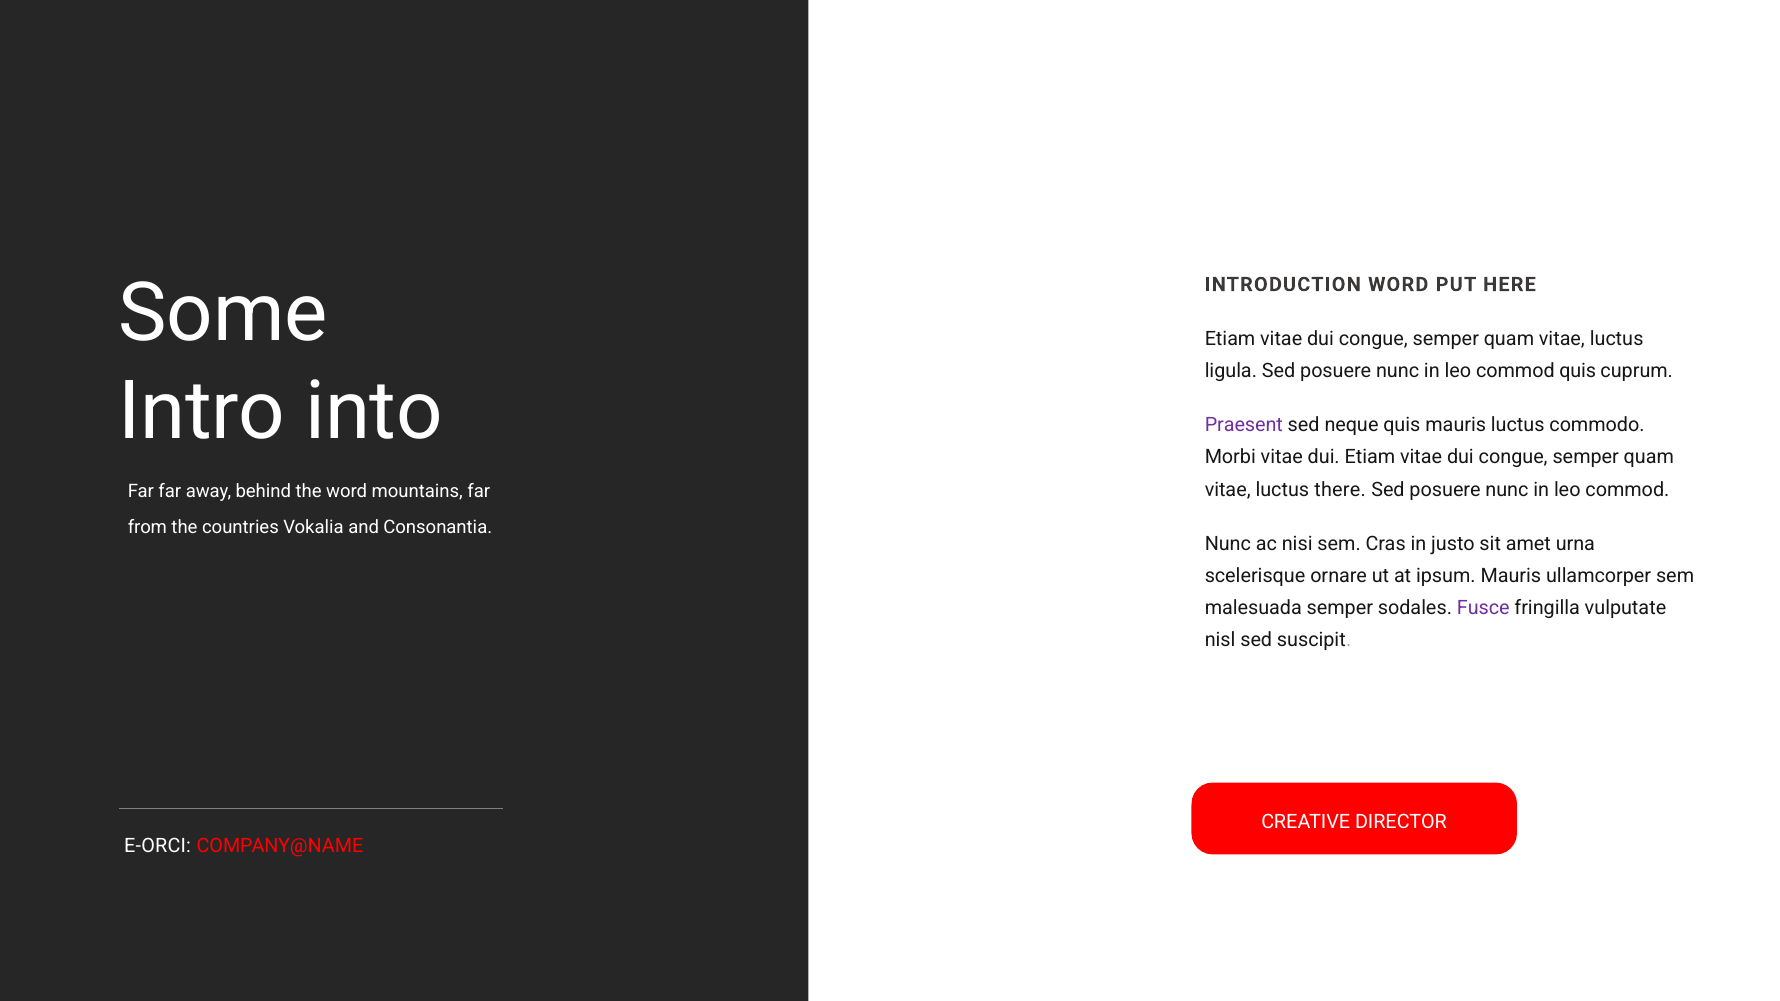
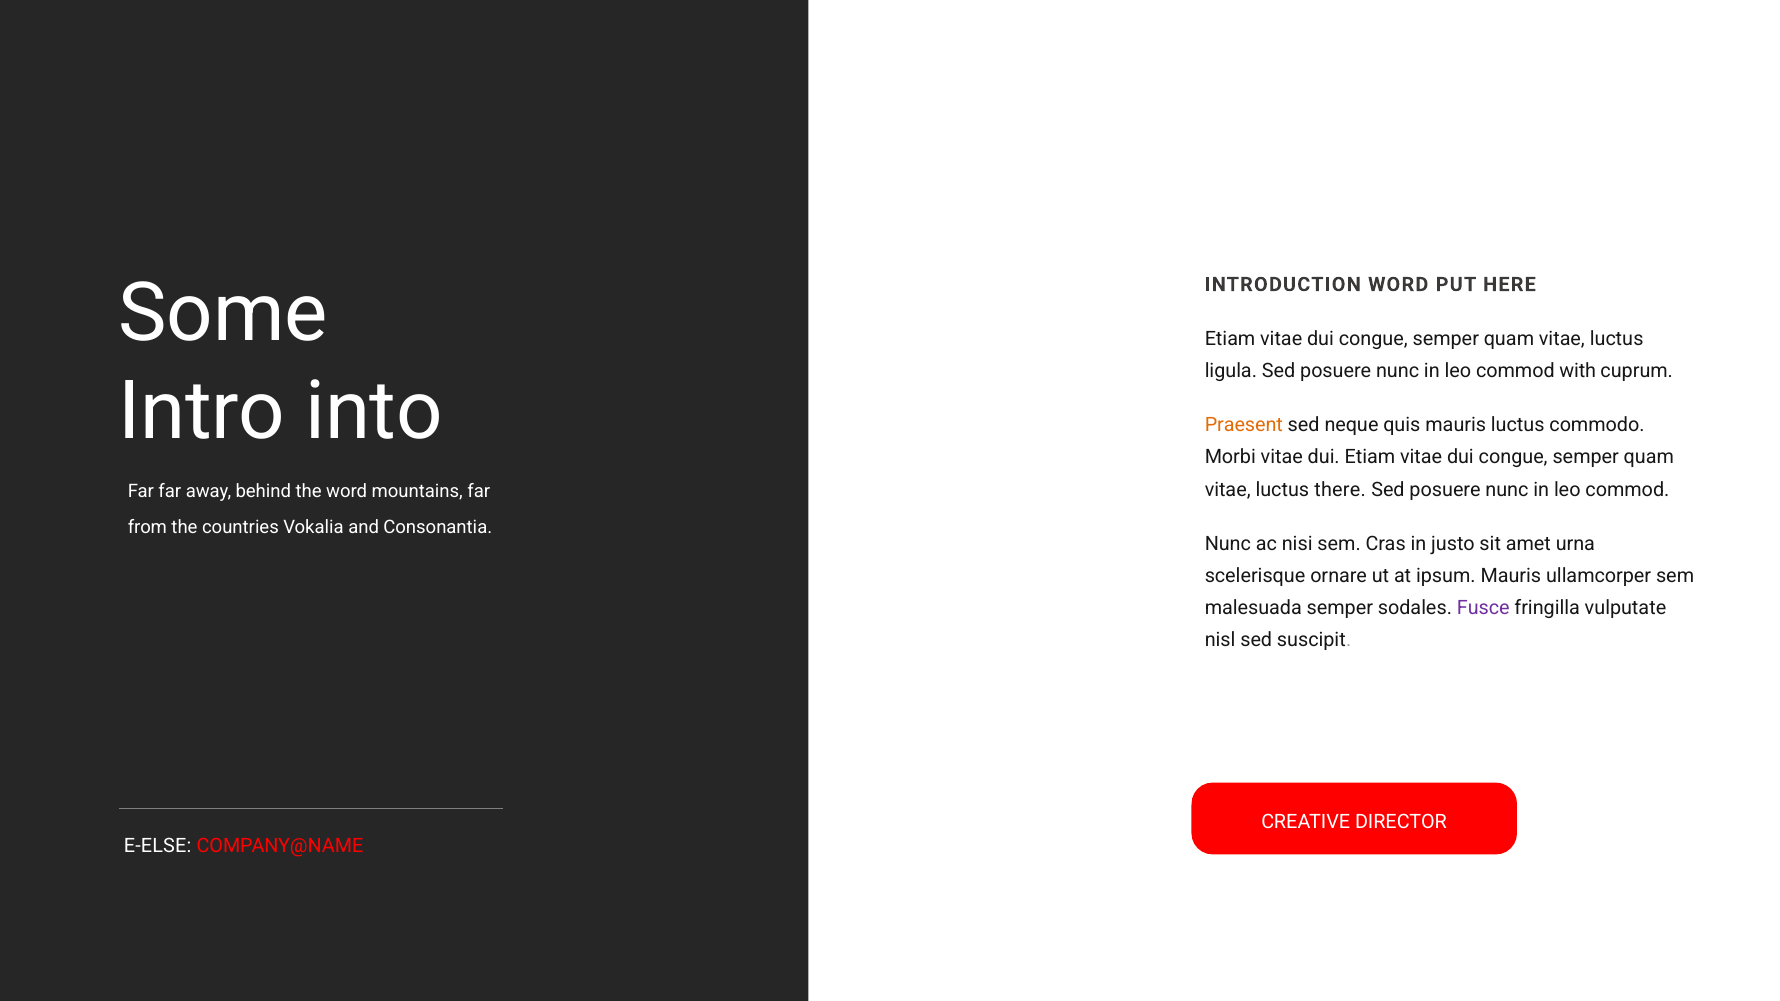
commod quis: quis -> with
Praesent colour: purple -> orange
E-ORCI: E-ORCI -> E-ELSE
